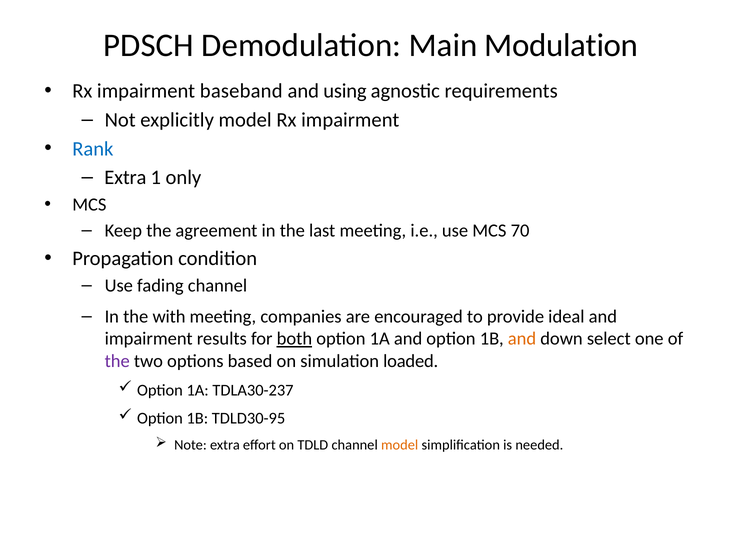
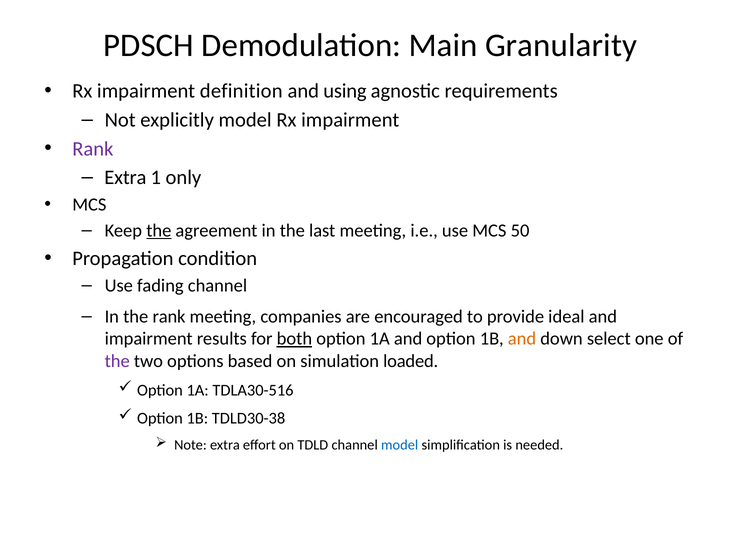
Modulation: Modulation -> Granularity
baseband: baseband -> definition
Rank at (93, 149) colour: blue -> purple
the at (159, 231) underline: none -> present
70: 70 -> 50
the with: with -> rank
TDLA30-237: TDLA30-237 -> TDLA30-516
TDLD30-95: TDLD30-95 -> TDLD30-38
model at (400, 445) colour: orange -> blue
